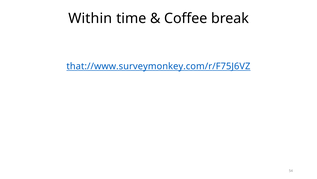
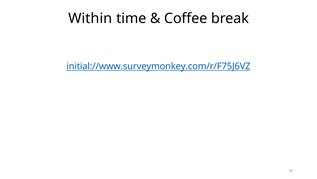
that://www.surveymonkey.com/r/F75J6VZ: that://www.surveymonkey.com/r/F75J6VZ -> initial://www.surveymonkey.com/r/F75J6VZ
